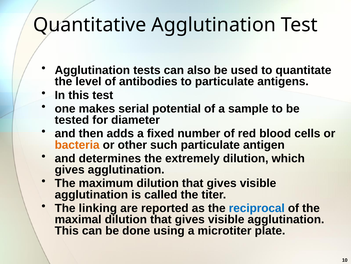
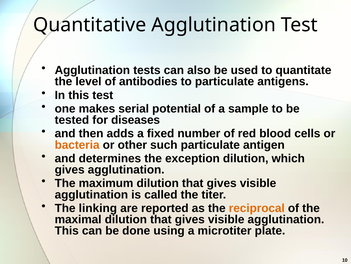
diameter: diameter -> diseases
extremely: extremely -> exception
reciprocal colour: blue -> orange
